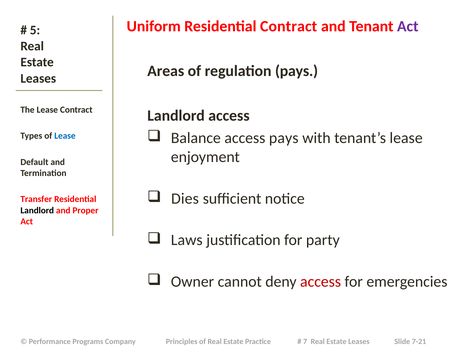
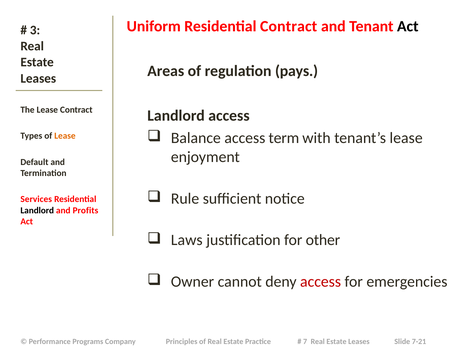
Act at (408, 26) colour: purple -> black
5: 5 -> 3
access pays: pays -> term
Lease at (65, 136) colour: blue -> orange
Dies: Dies -> Rule
Transfer: Transfer -> Services
Proper: Proper -> Profits
party: party -> other
